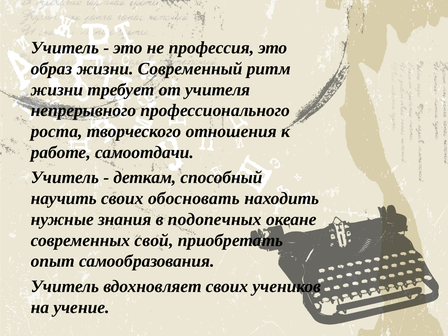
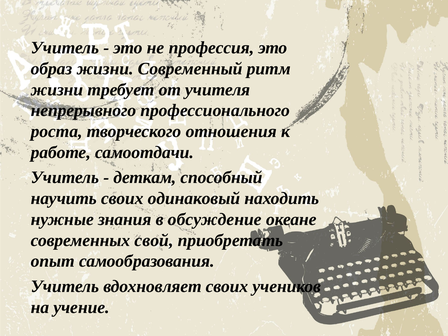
обосновать: обосновать -> одинаковый
подопечных: подопечных -> обсуждение
